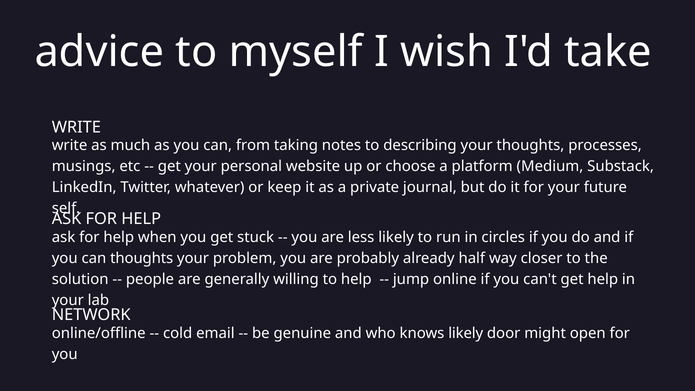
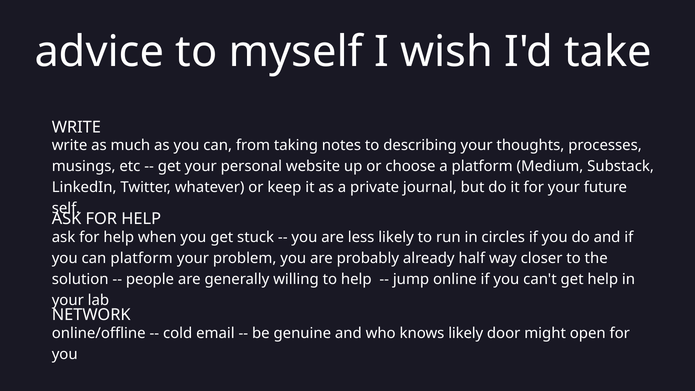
can thoughts: thoughts -> platform
